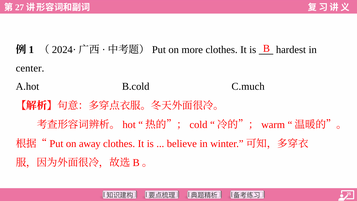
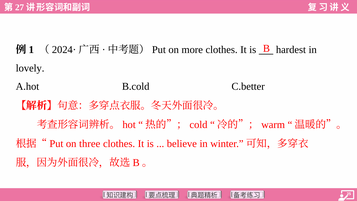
center: center -> lovely
C.much: C.much -> C.better
away: away -> three
